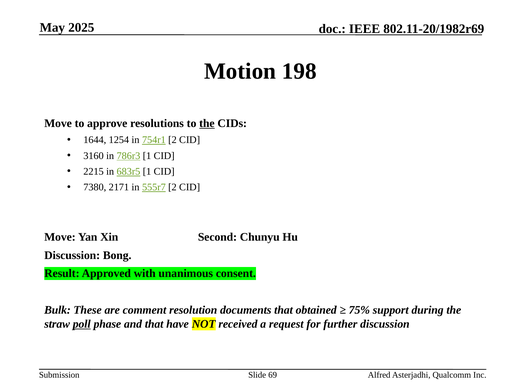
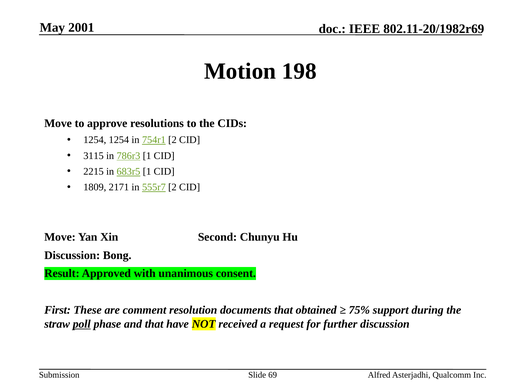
2025: 2025 -> 2001
the at (207, 123) underline: present -> none
1644 at (95, 140): 1644 -> 1254
3160: 3160 -> 3115
7380: 7380 -> 1809
Bulk: Bulk -> First
